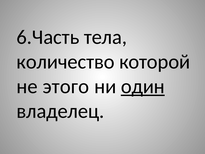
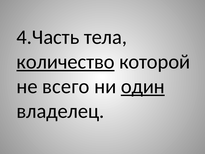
6.Часть: 6.Часть -> 4.Часть
количество underline: none -> present
этого: этого -> всего
